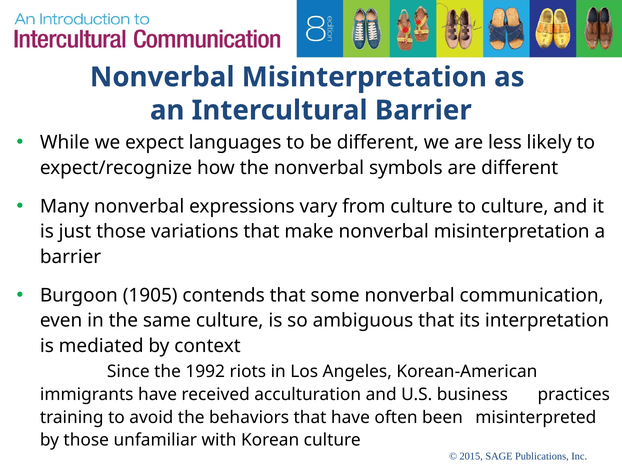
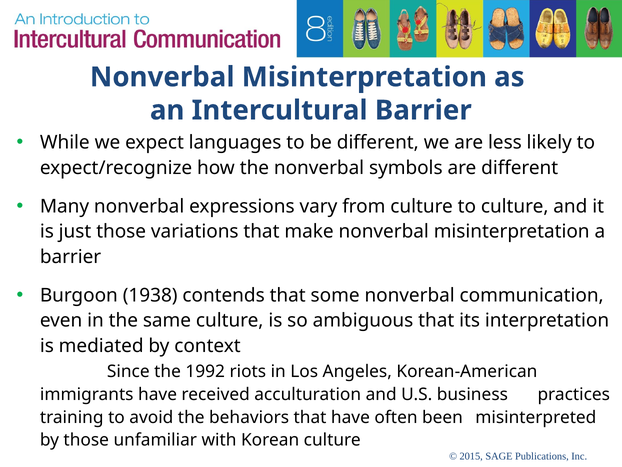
1905: 1905 -> 1938
